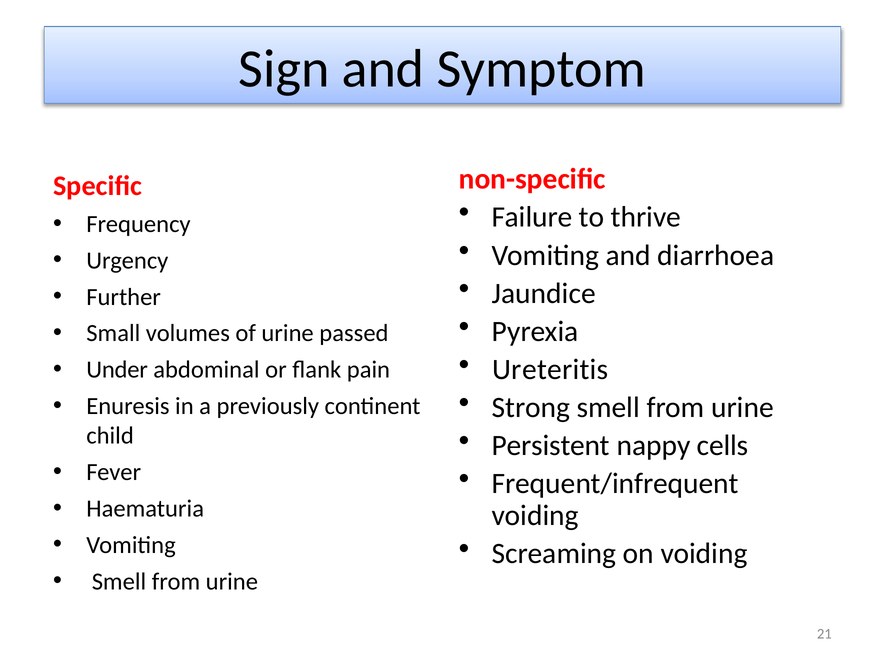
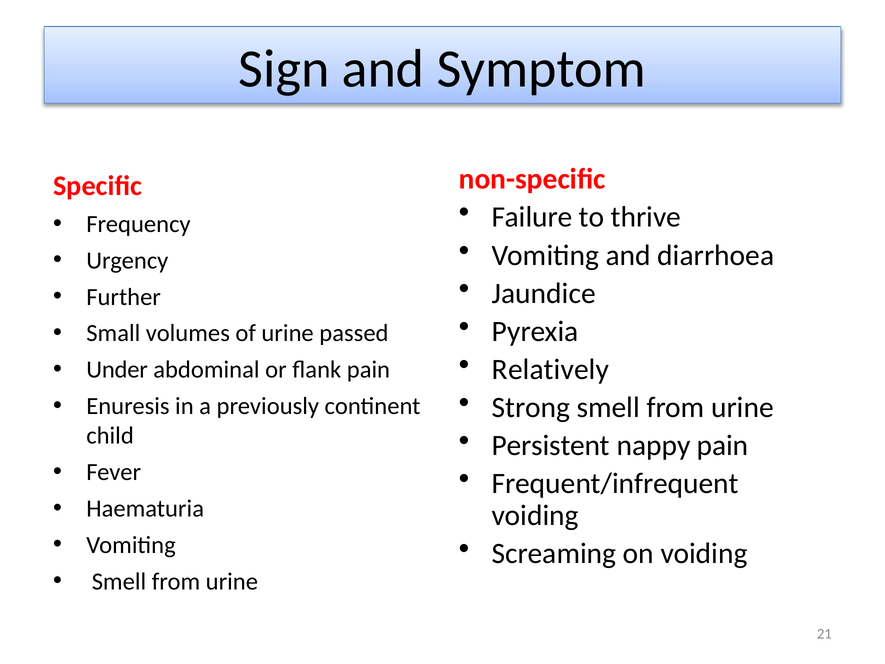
Ureteritis: Ureteritis -> Relatively
nappy cells: cells -> pain
